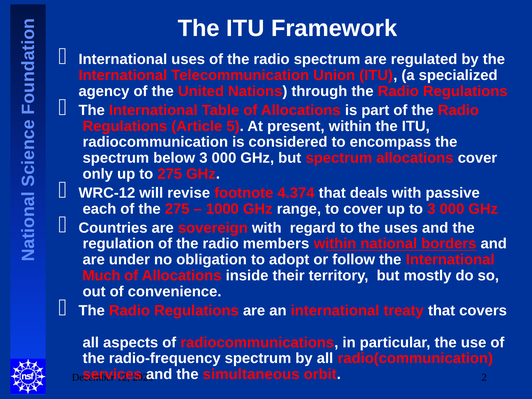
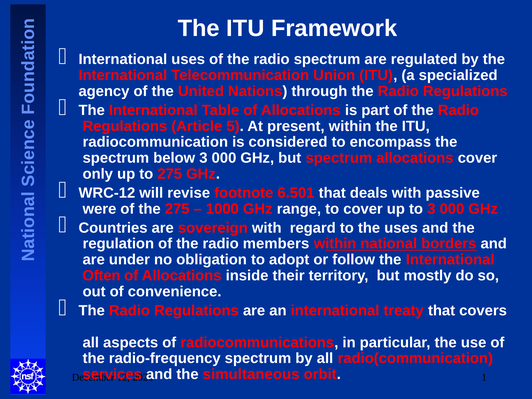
4.374: 4.374 -> 6.501
each: each -> were
Much: Much -> Often
2: 2 -> 1
